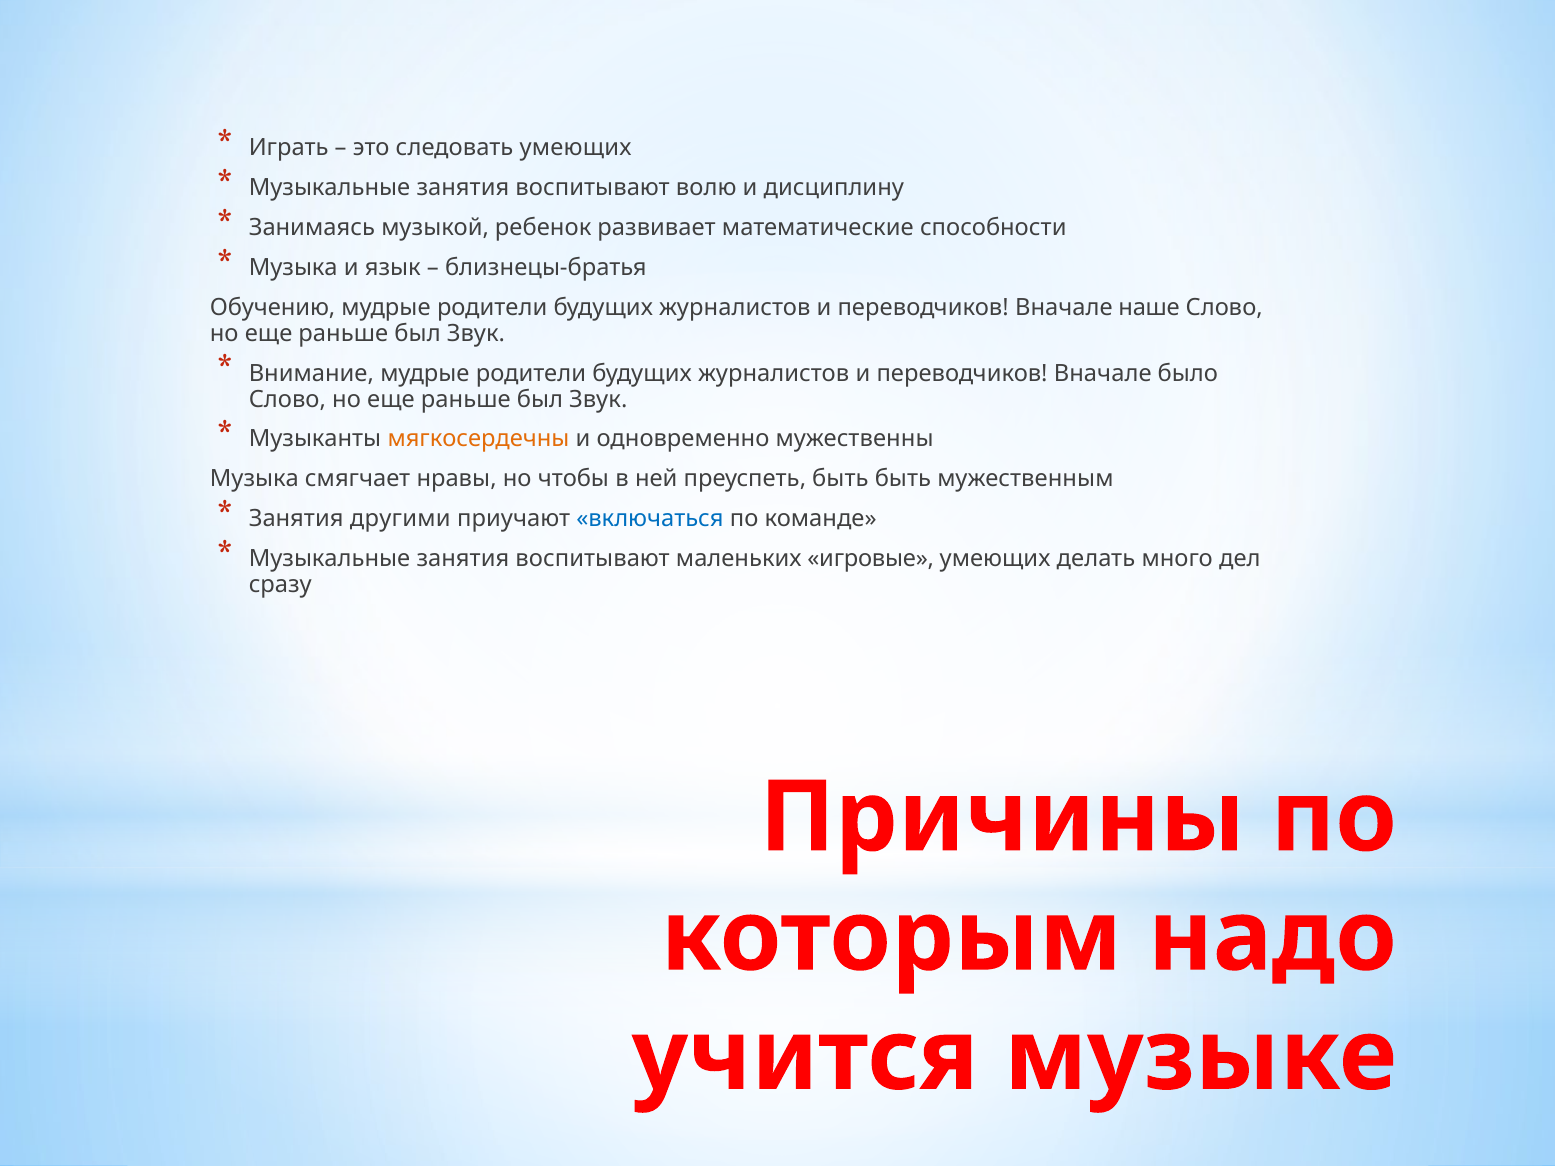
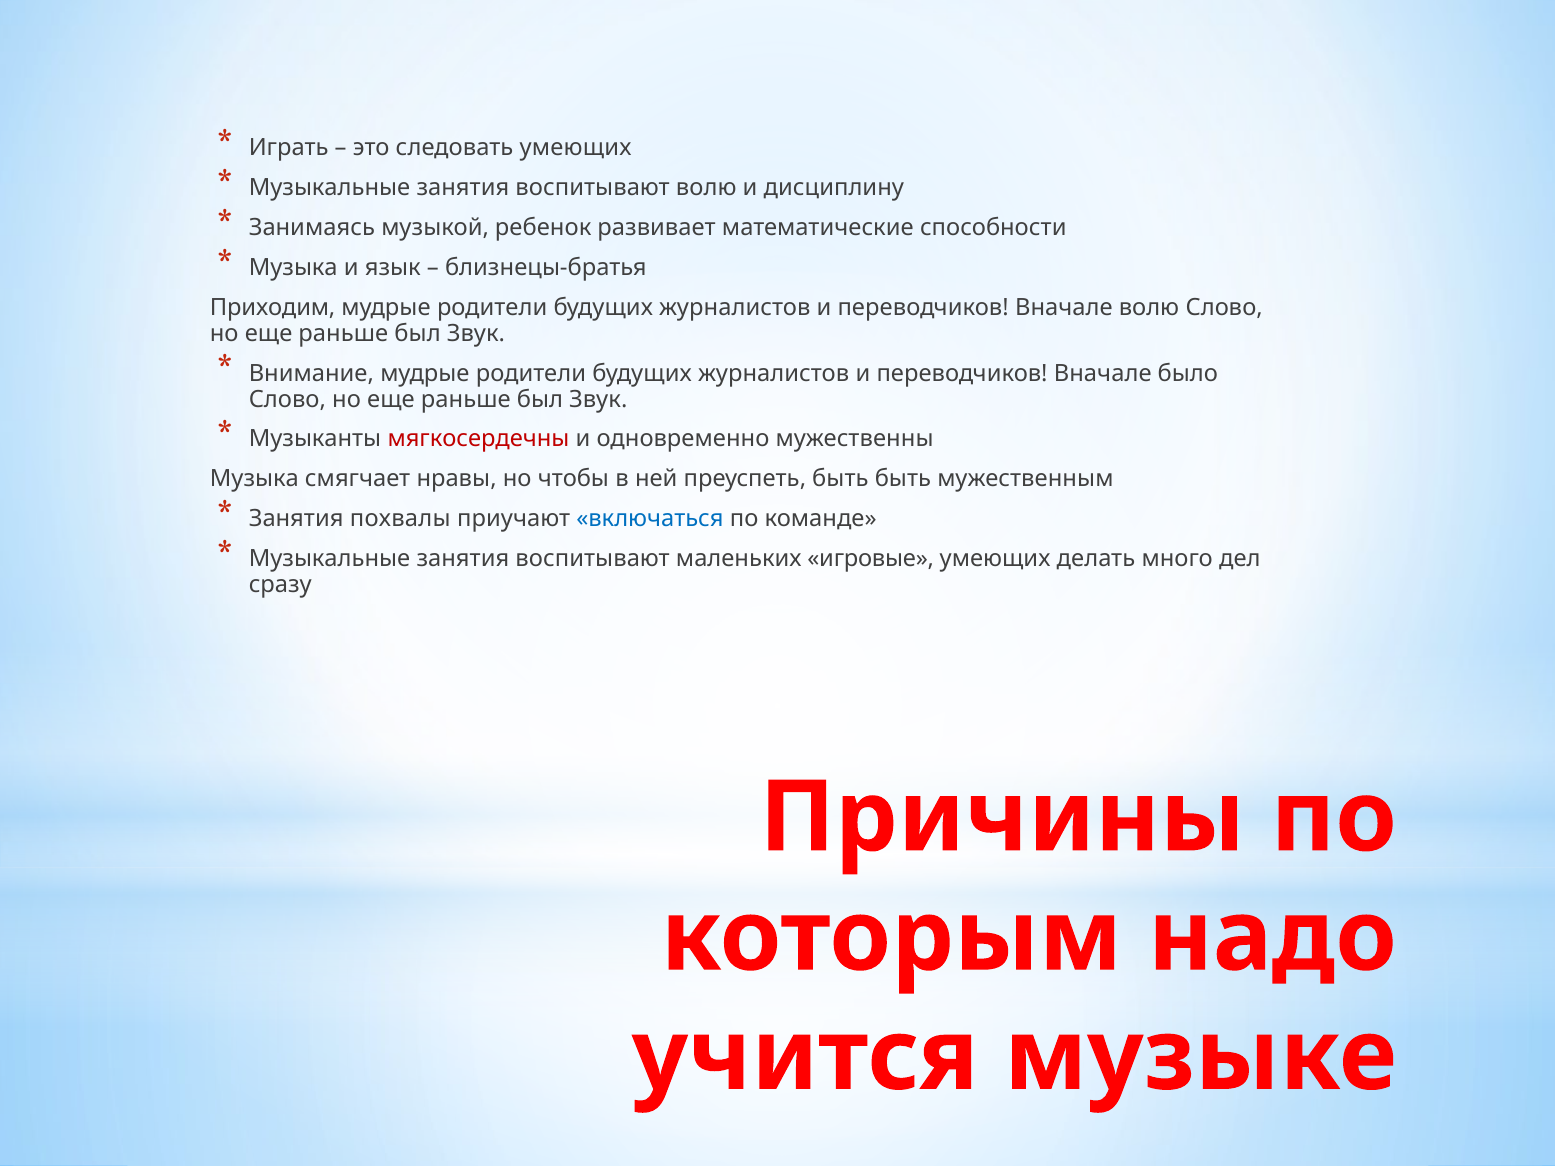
Обучению: Обучению -> Приходим
Вначале наше: наше -> волю
мягкосердечны colour: orange -> red
другими: другими -> похвалы
